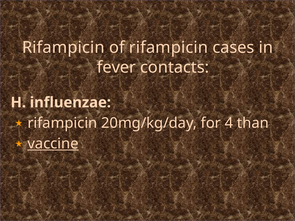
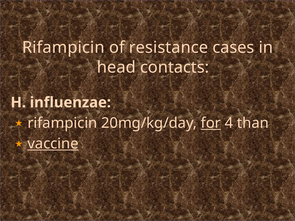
of rifampicin: rifampicin -> resistance
fever: fever -> head
for underline: none -> present
